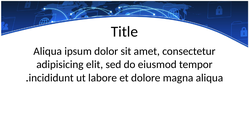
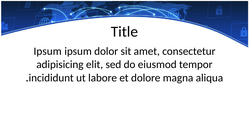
Aliqua at (48, 51): Aliqua -> Ipsum
